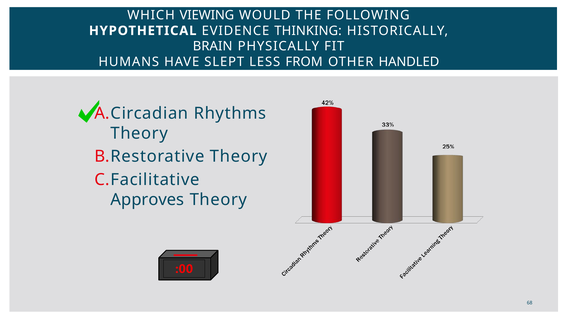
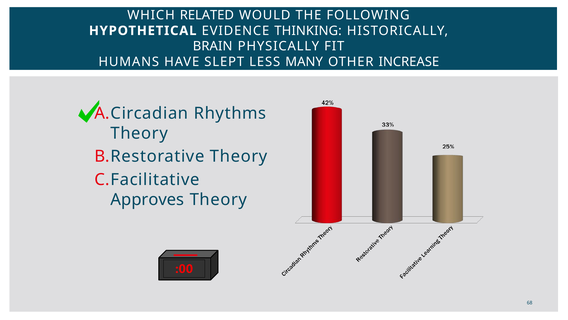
VIEWING: VIEWING -> RELATED
FROM: FROM -> MANY
HANDLED: HANDLED -> INCREASE
